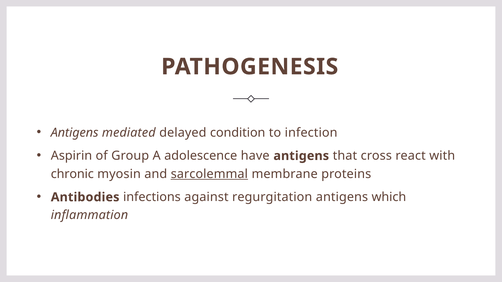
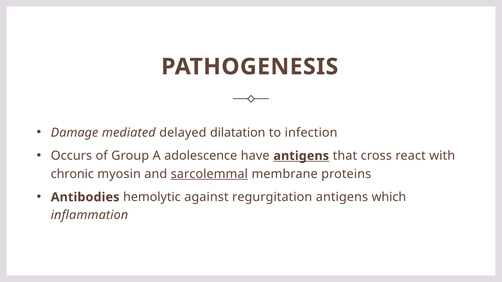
Antigens at (75, 133): Antigens -> Damage
condition: condition -> dilatation
Aspirin: Aspirin -> Occurs
antigens at (301, 156) underline: none -> present
infections: infections -> hemolytic
